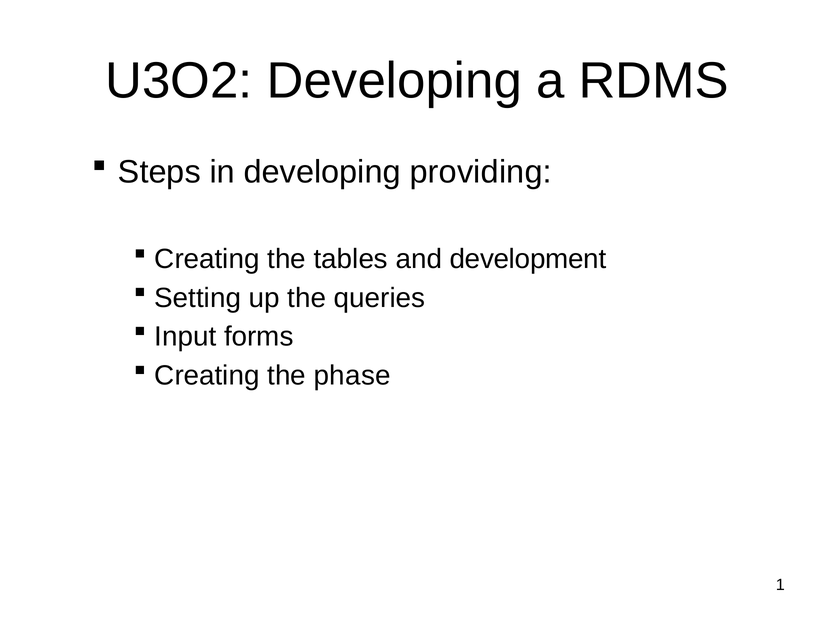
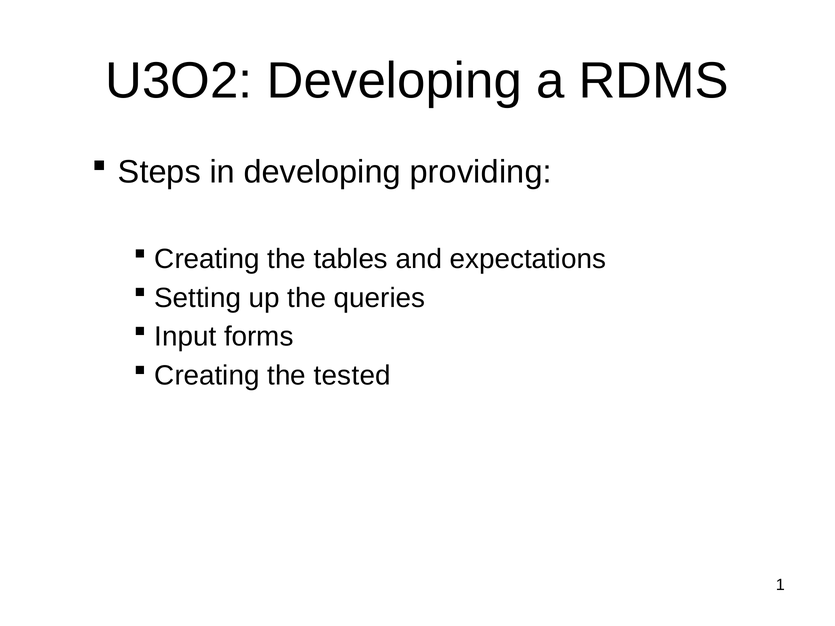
development: development -> expectations
phase: phase -> tested
